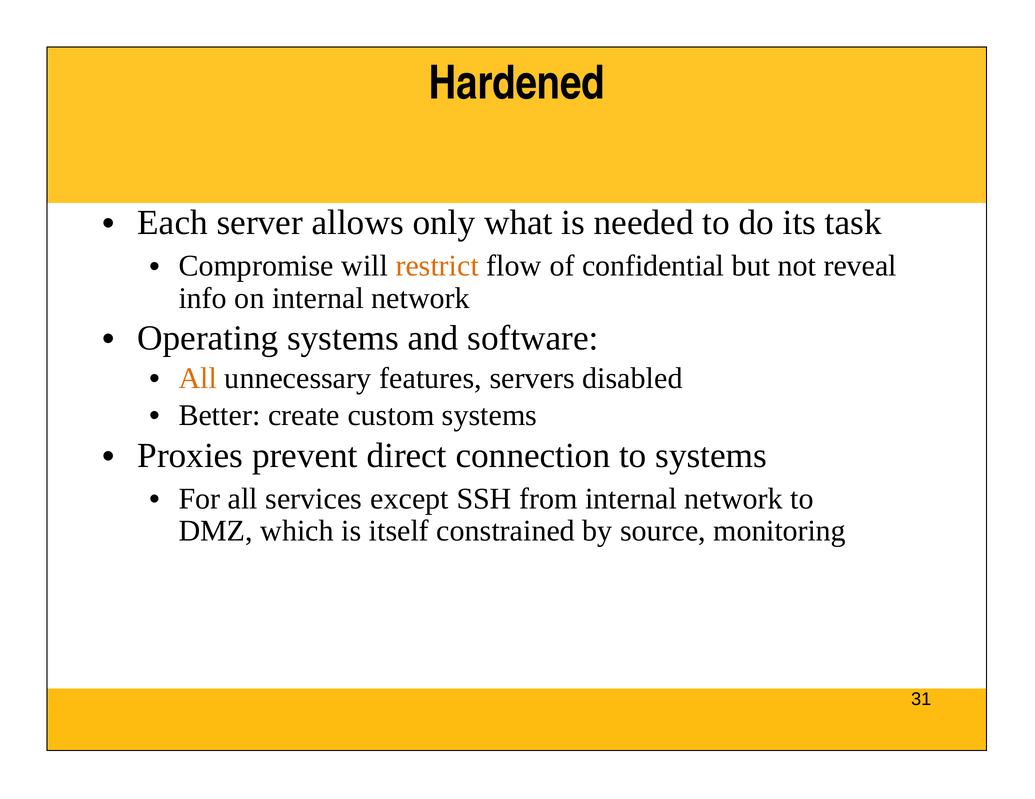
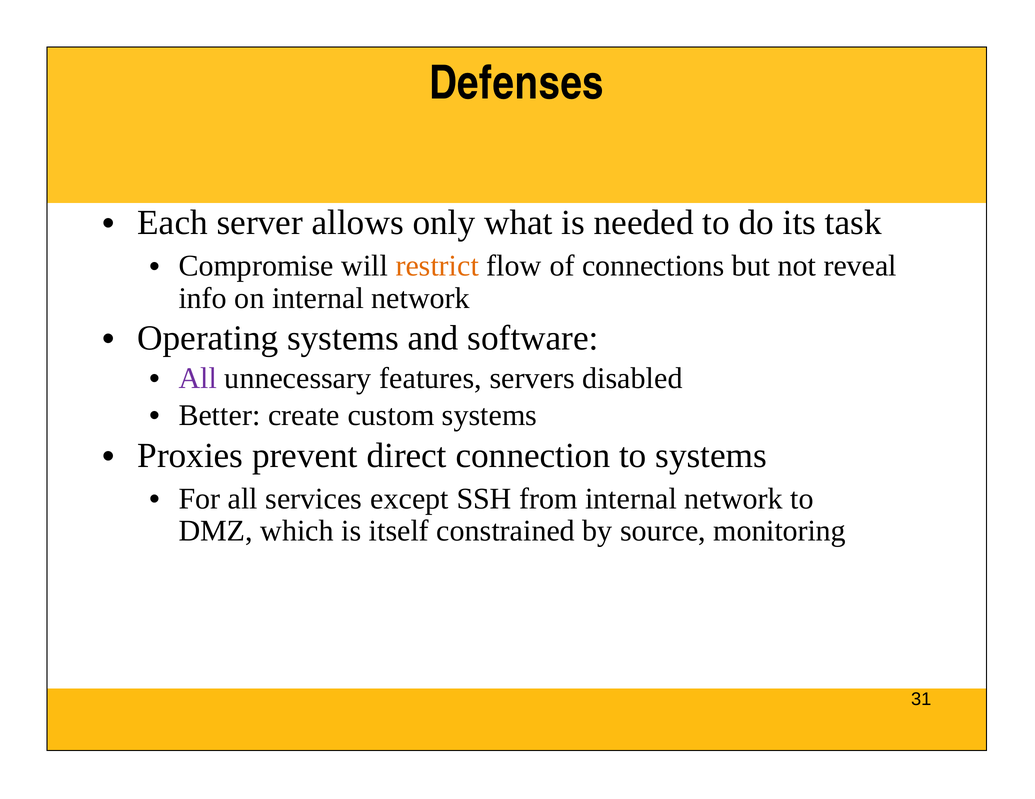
Hardened: Hardened -> Defenses
confidential: confidential -> connections
All at (198, 379) colour: orange -> purple
